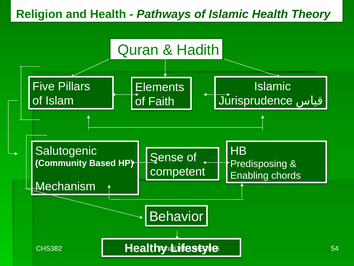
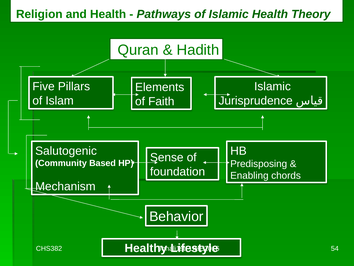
competent: competent -> foundation
